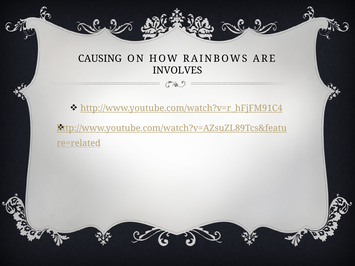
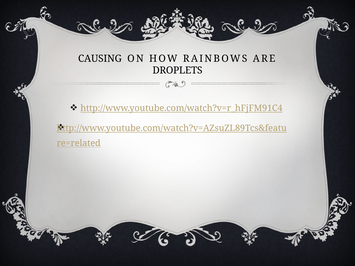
INVOLVES: INVOLVES -> DROPLETS
